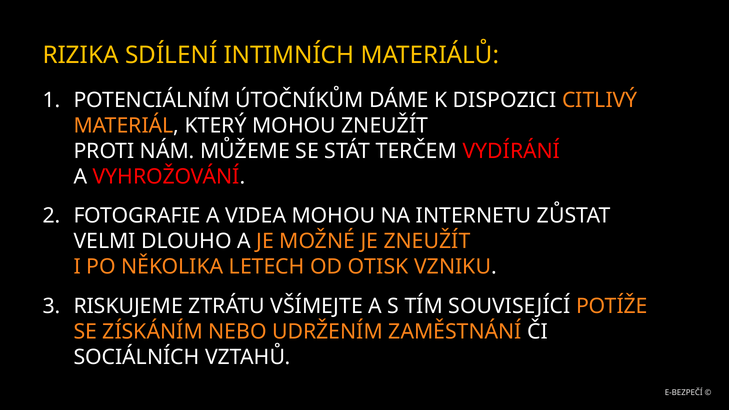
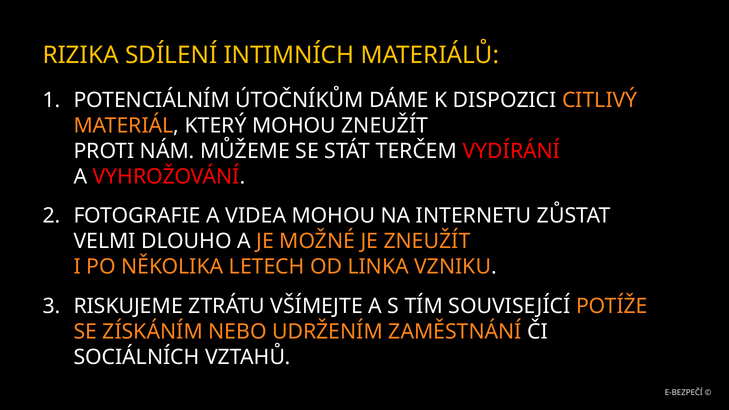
OTISK: OTISK -> LINKA
